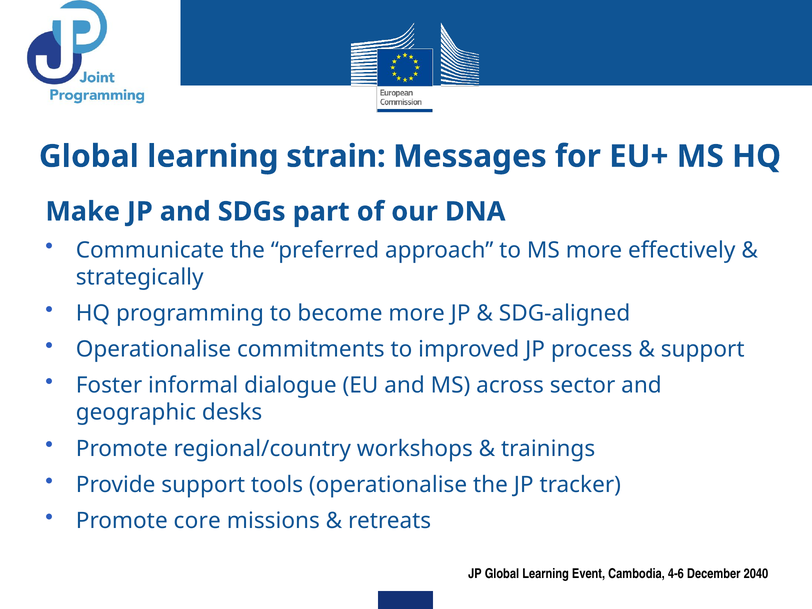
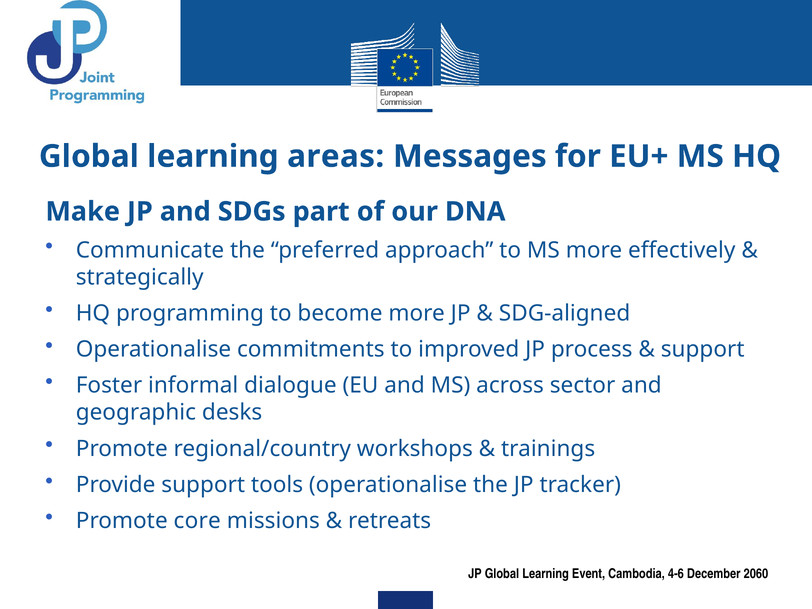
strain: strain -> areas
2040: 2040 -> 2060
